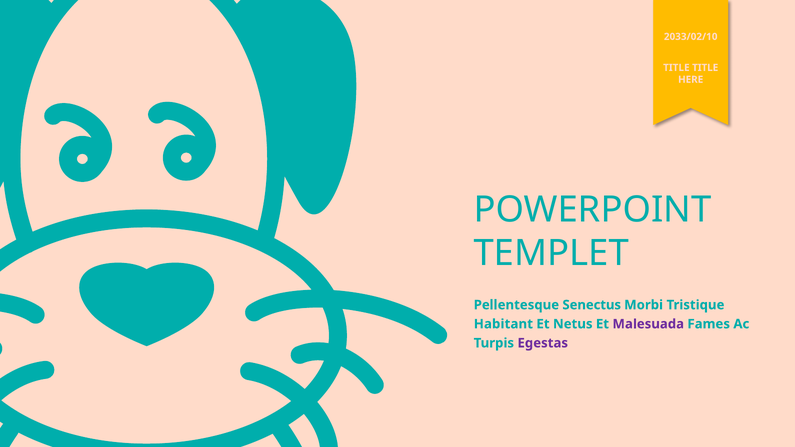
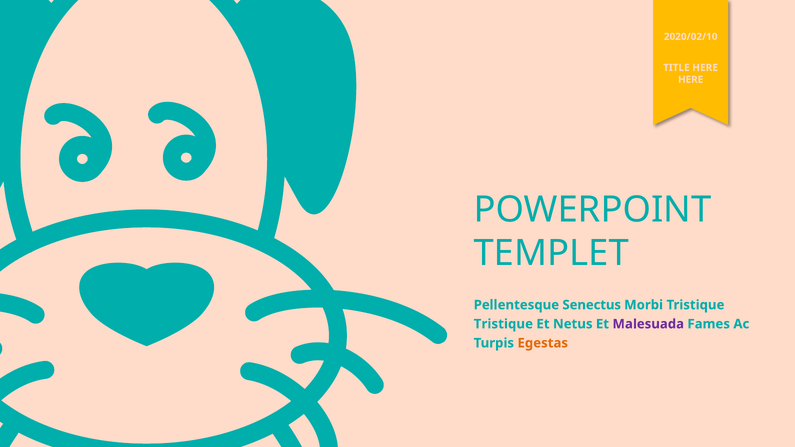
2033/02/10: 2033/02/10 -> 2020/02/10
TITLE TITLE: TITLE -> HERE
Habitant at (503, 324): Habitant -> Tristique
Egestas colour: purple -> orange
